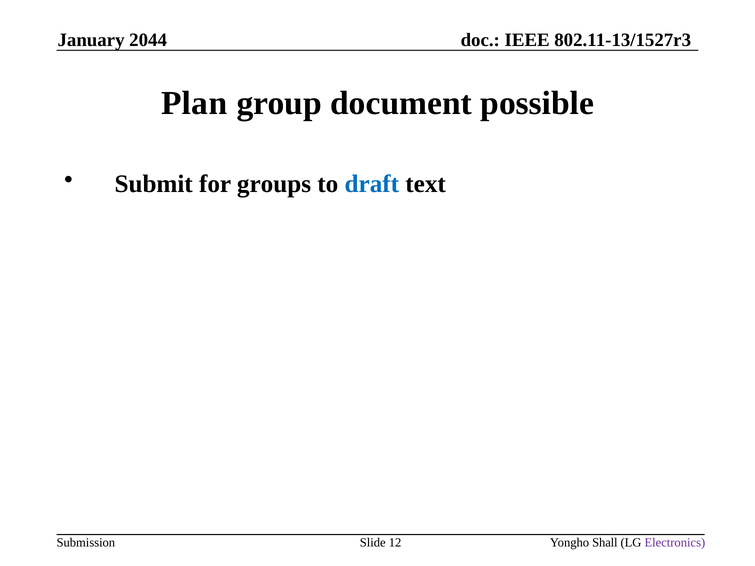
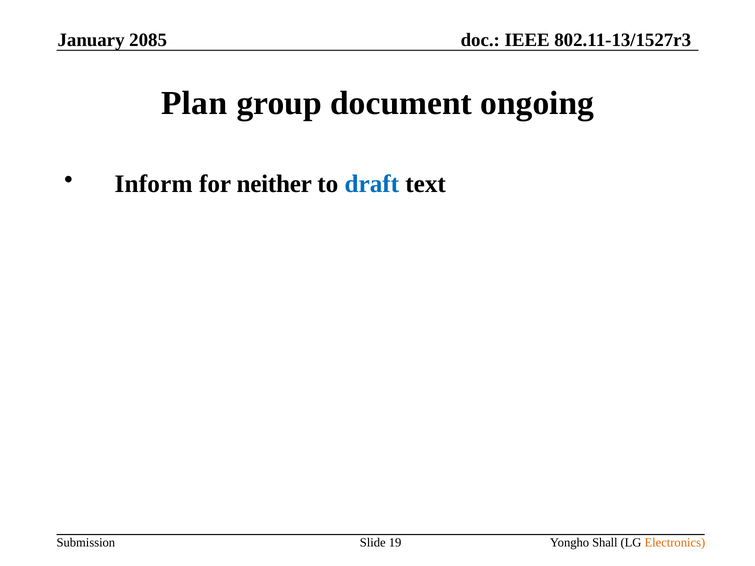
2044: 2044 -> 2085
possible: possible -> ongoing
Submit: Submit -> Inform
groups: groups -> neither
12: 12 -> 19
Electronics colour: purple -> orange
